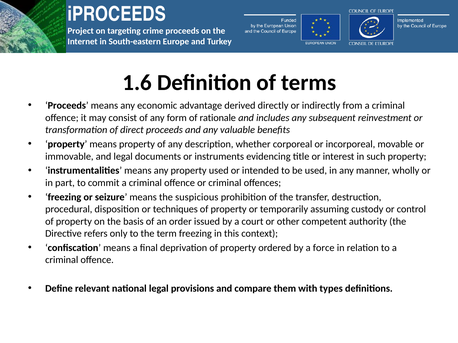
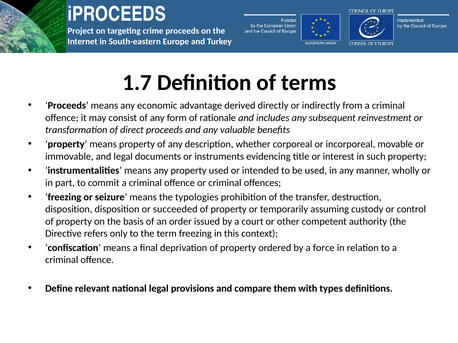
1.6: 1.6 -> 1.7
suspicious: suspicious -> typologies
procedural at (69, 209): procedural -> disposition
techniques: techniques -> succeeded
